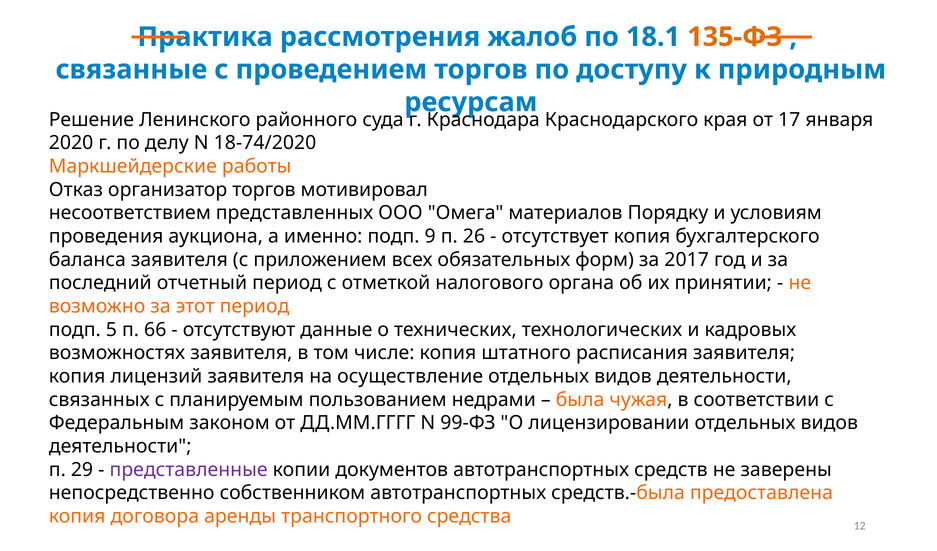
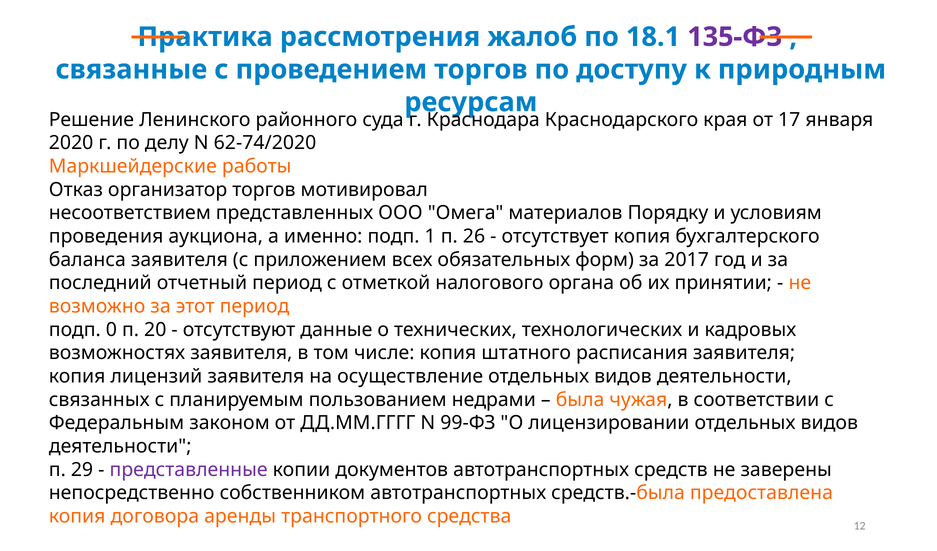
135-ФЗ colour: orange -> purple
18-74/2020: 18-74/2020 -> 62-74/2020
9: 9 -> 1
5: 5 -> 0
66: 66 -> 20
